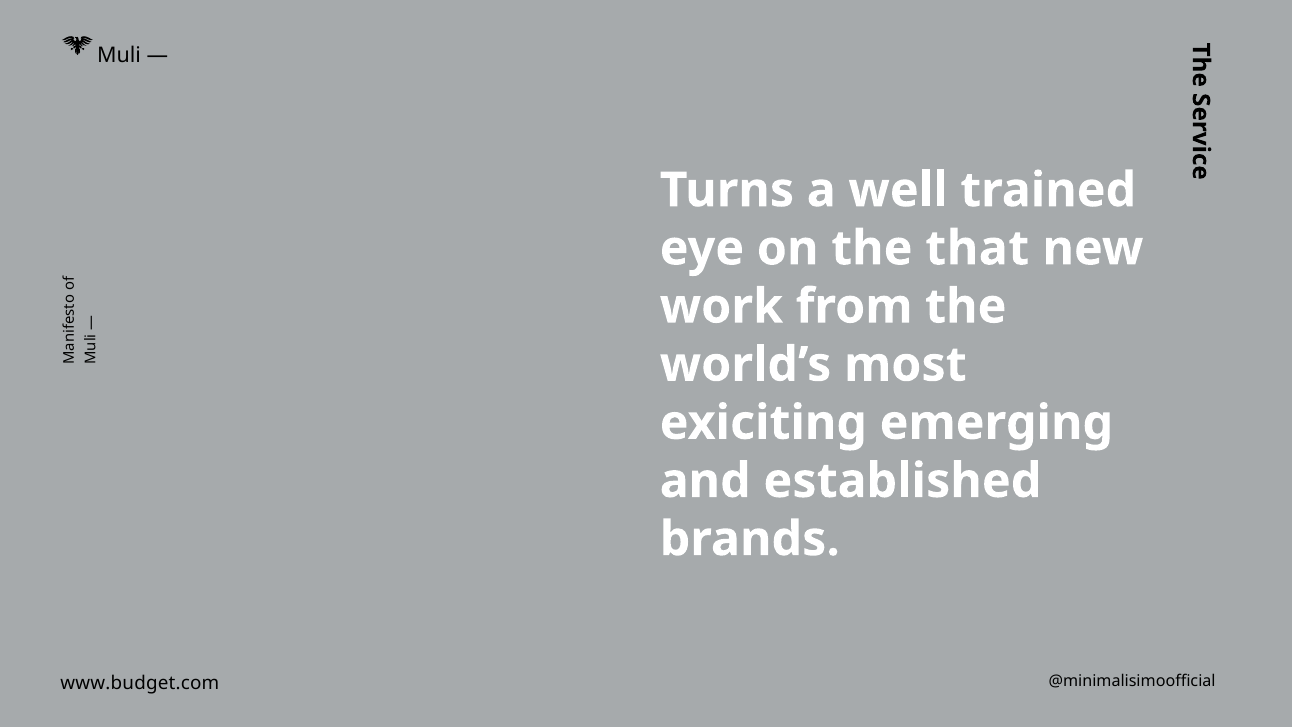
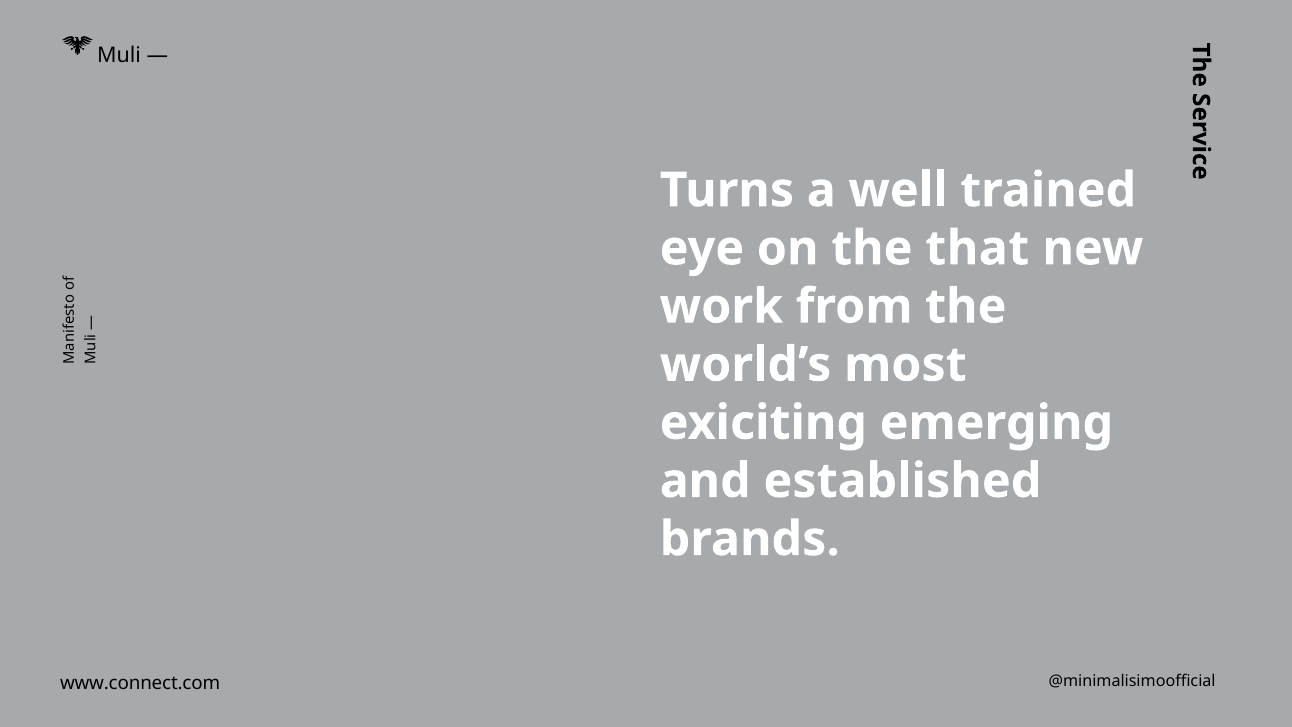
www.budget.com: www.budget.com -> www.connect.com
